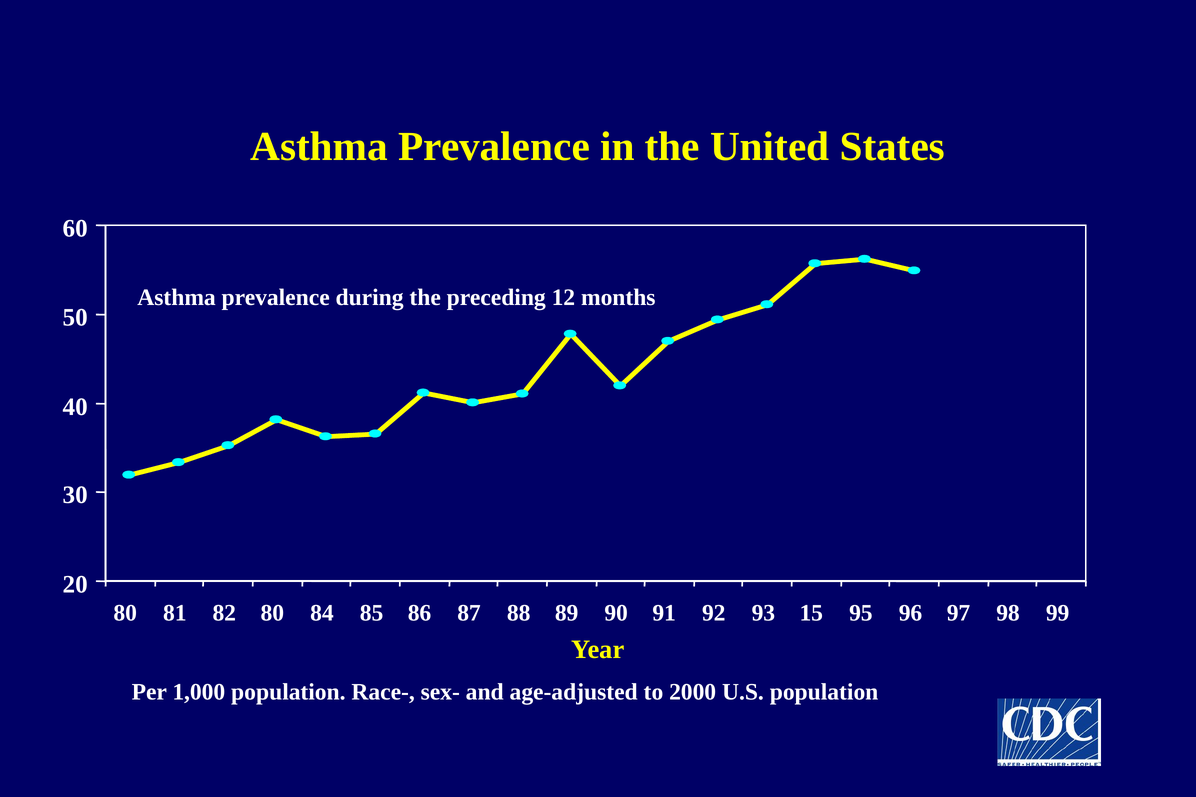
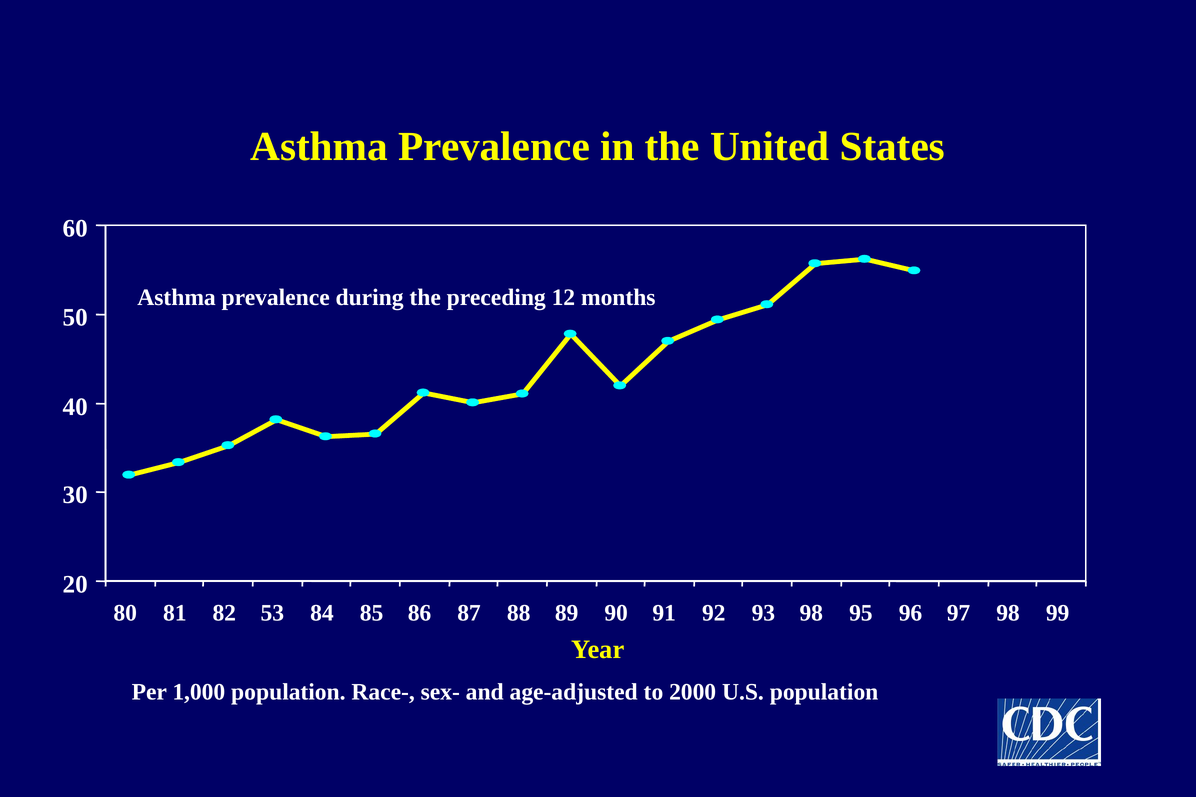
82 80: 80 -> 53
93 15: 15 -> 98
